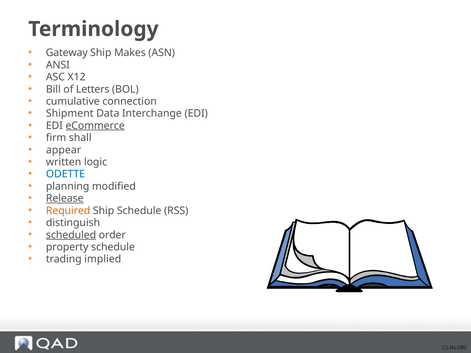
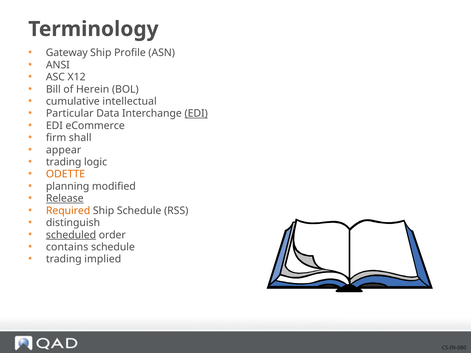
Makes: Makes -> Profile
Letters: Letters -> Herein
connection: connection -> intellectual
Shipment: Shipment -> Particular
EDI at (196, 114) underline: none -> present
eCommerce underline: present -> none
written at (64, 162): written -> trading
ODETTE colour: blue -> orange
property: property -> contains
